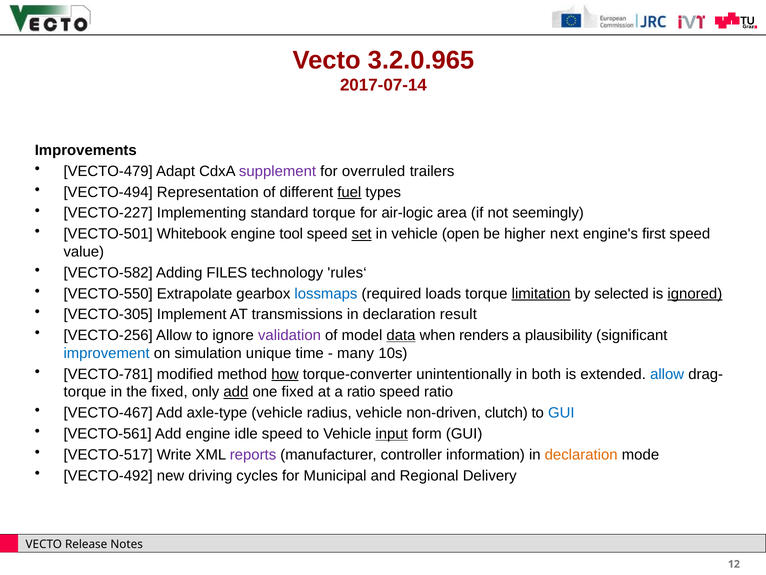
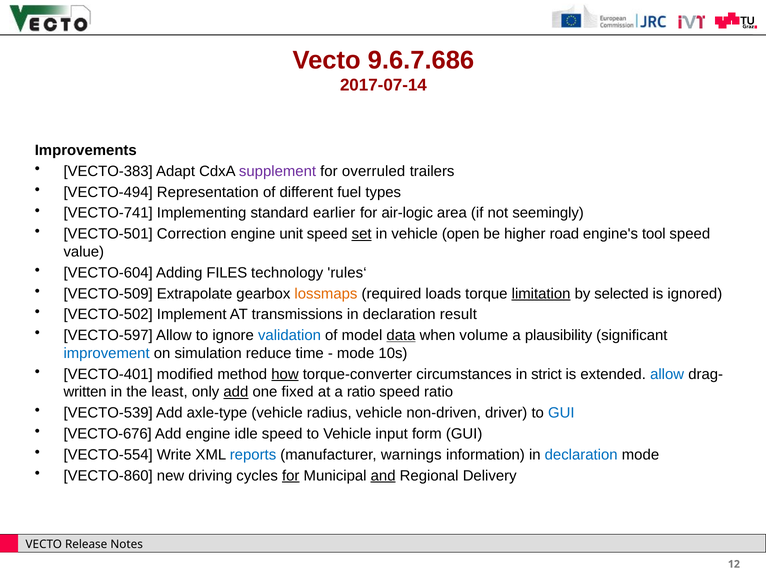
3.2.0.965: 3.2.0.965 -> 9.6.7.686
VECTO-479: VECTO-479 -> VECTO-383
fuel underline: present -> none
VECTO-227: VECTO-227 -> VECTO-741
standard torque: torque -> earlier
Whitebook: Whitebook -> Correction
tool: tool -> unit
next: next -> road
first: first -> tool
VECTO-582: VECTO-582 -> VECTO-604
VECTO-550: VECTO-550 -> VECTO-509
lossmaps colour: blue -> orange
ignored underline: present -> none
VECTO-305: VECTO-305 -> VECTO-502
VECTO-256: VECTO-256 -> VECTO-597
validation colour: purple -> blue
renders: renders -> volume
unique: unique -> reduce
many at (356, 353): many -> mode
VECTO-781: VECTO-781 -> VECTO-401
unintentionally: unintentionally -> circumstances
both: both -> strict
torque at (85, 392): torque -> written
the fixed: fixed -> least
VECTO-467: VECTO-467 -> VECTO-539
clutch: clutch -> driver
VECTO-561: VECTO-561 -> VECTO-676
input underline: present -> none
VECTO-517: VECTO-517 -> VECTO-554
reports colour: purple -> blue
controller: controller -> warnings
declaration at (581, 454) colour: orange -> blue
VECTO-492: VECTO-492 -> VECTO-860
for at (291, 475) underline: none -> present
and underline: none -> present
